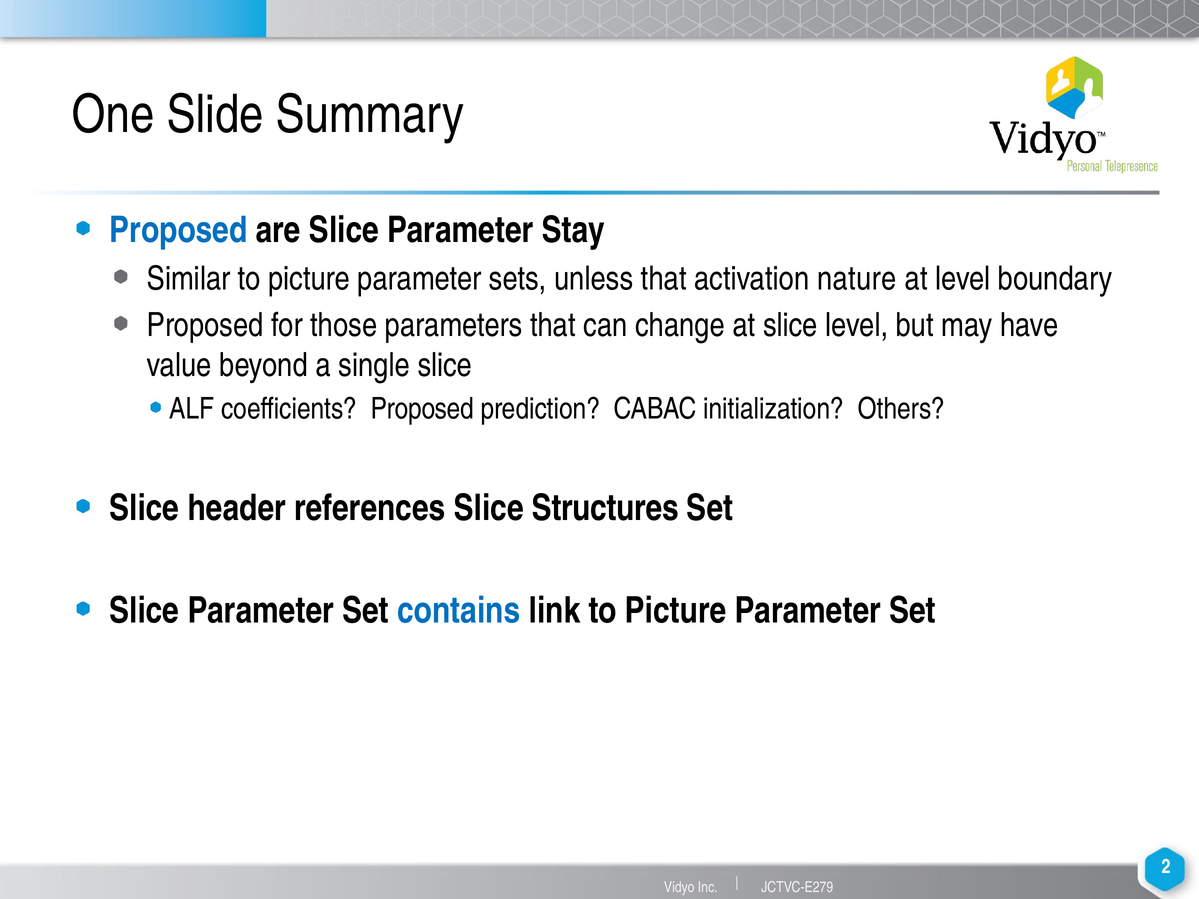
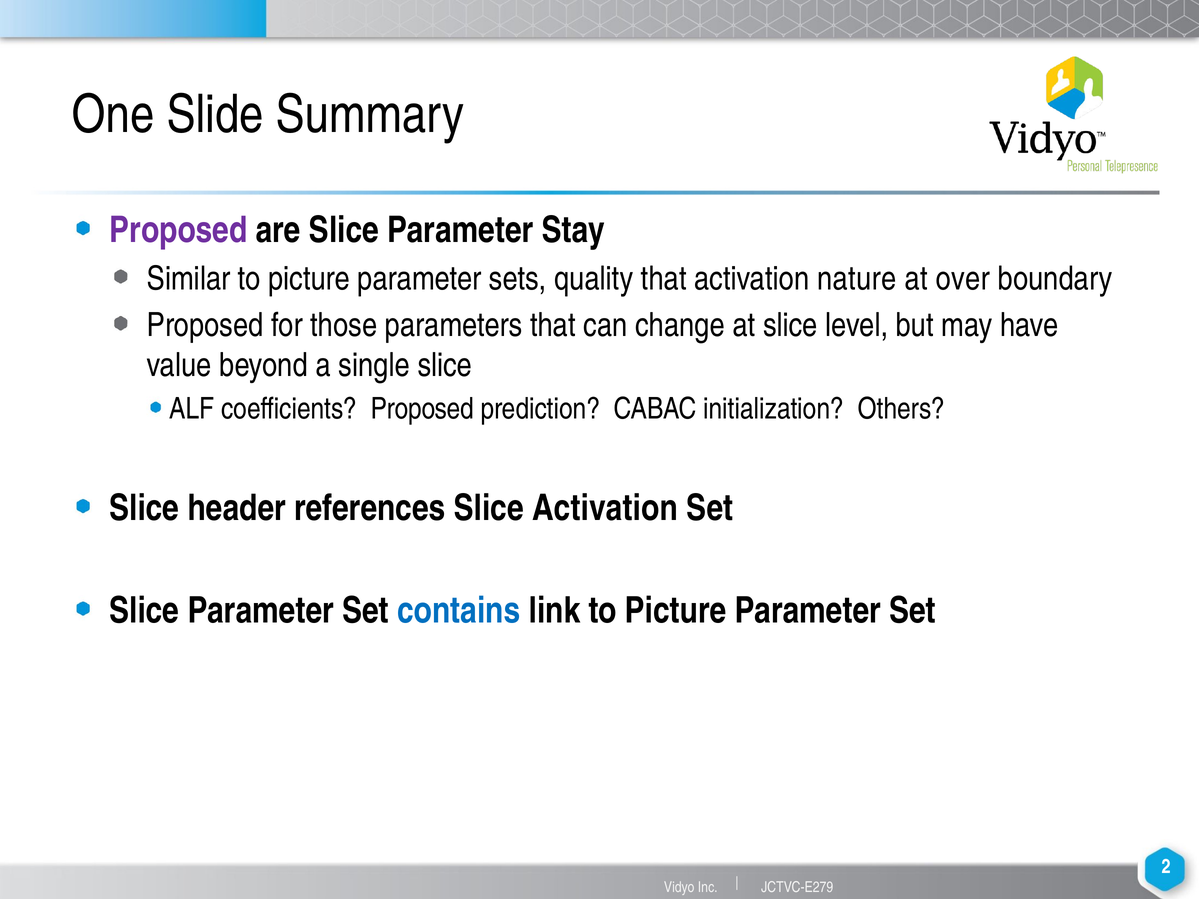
Proposed at (178, 230) colour: blue -> purple
unless: unless -> quality
at level: level -> over
Slice Structures: Structures -> Activation
